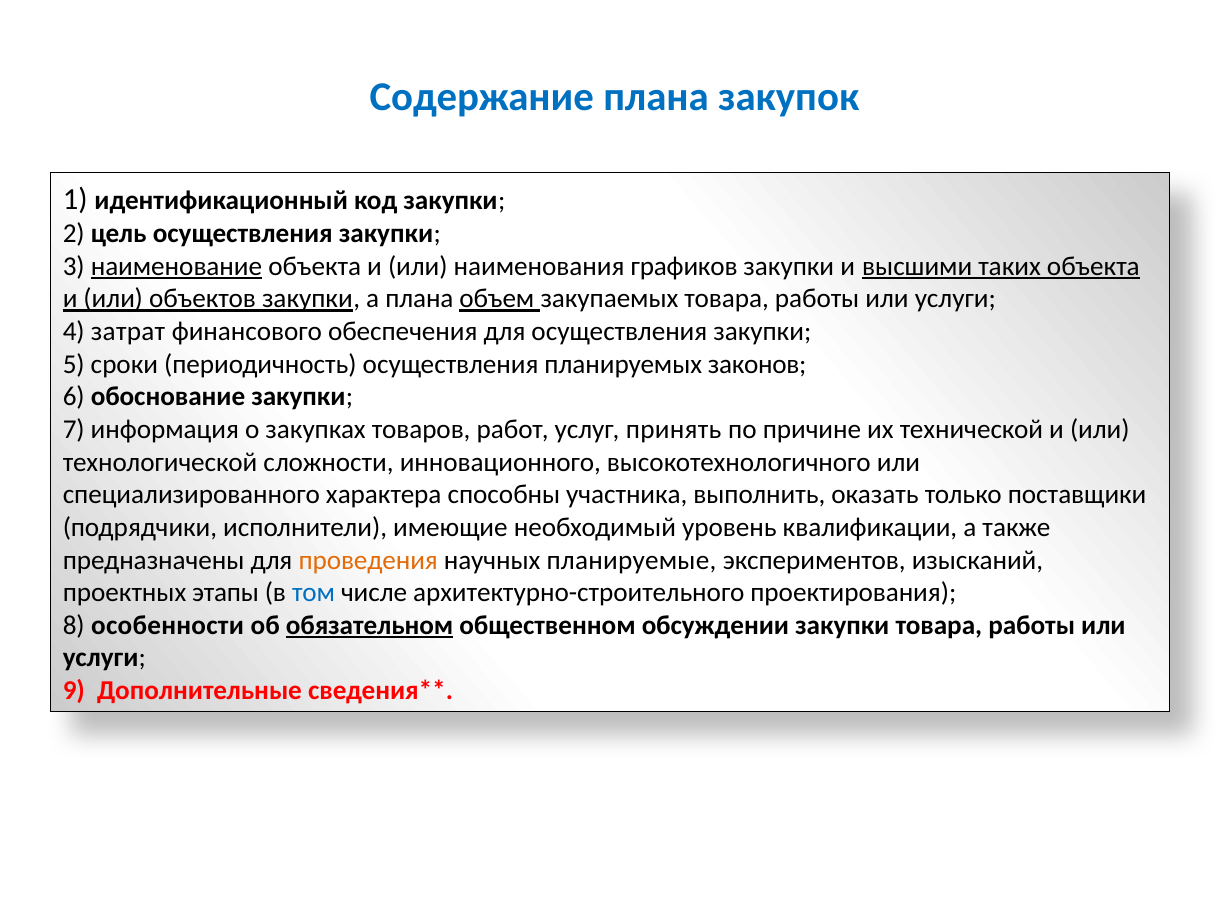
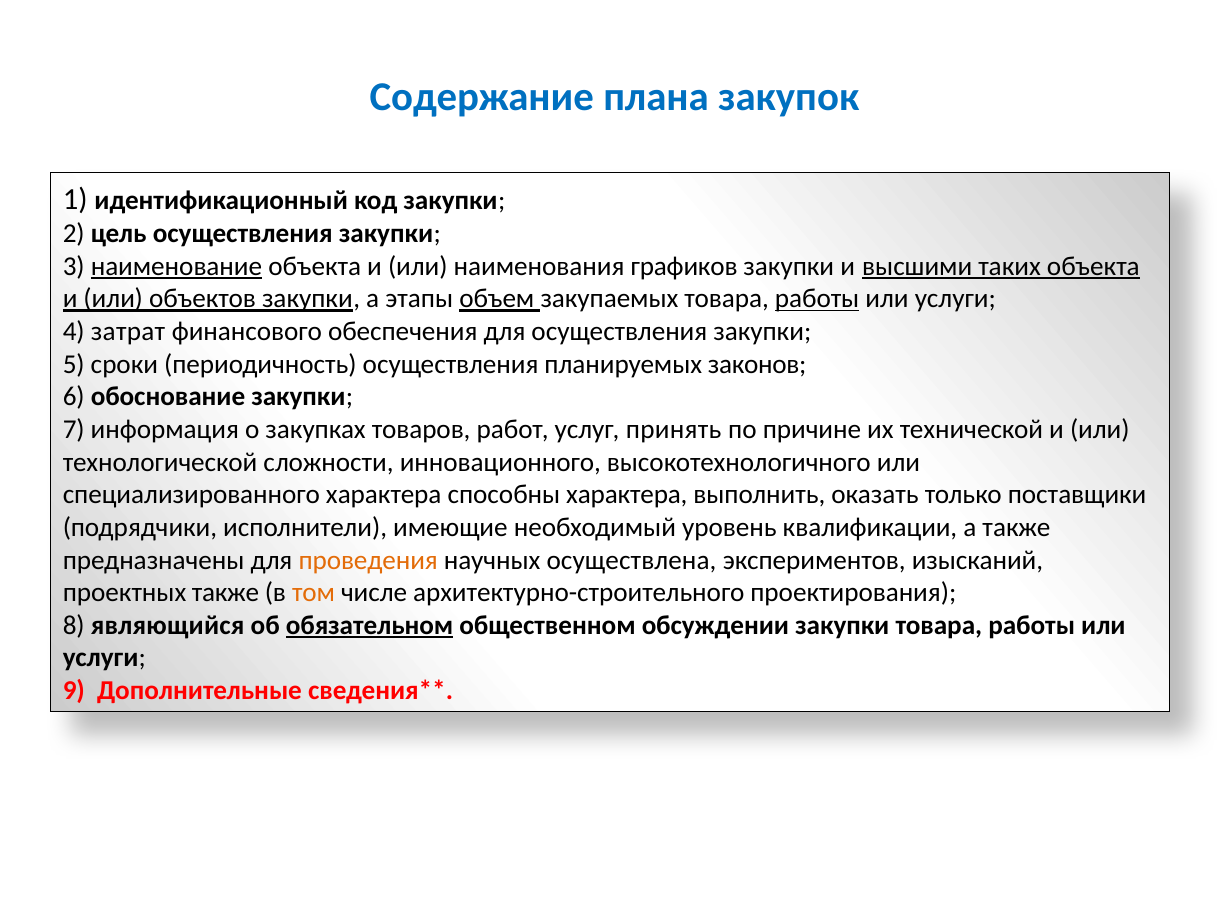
а плана: плана -> этапы
работы at (817, 299) underline: none -> present
способны участника: участника -> характера
планируемые: планируемые -> осуществлена
проектных этапы: этапы -> также
том colour: blue -> orange
особенности: особенности -> являющийся
